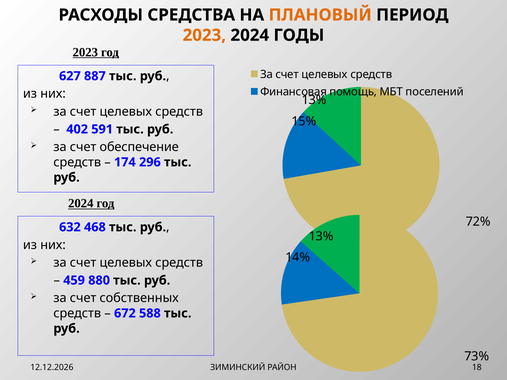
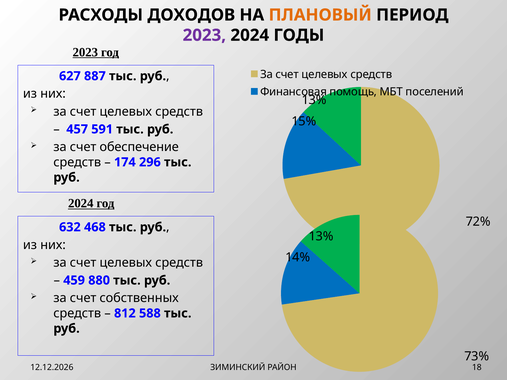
СРЕДСТВА: СРЕДСТВА -> ДОХОДОВ
2023 at (204, 35) colour: orange -> purple
402: 402 -> 457
672: 672 -> 812
